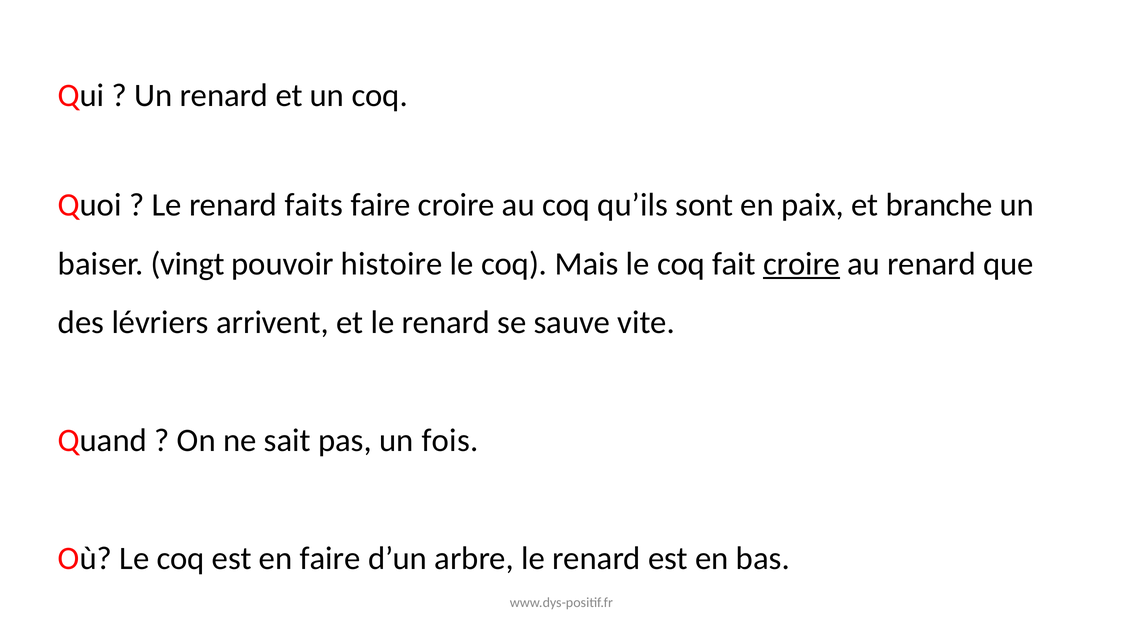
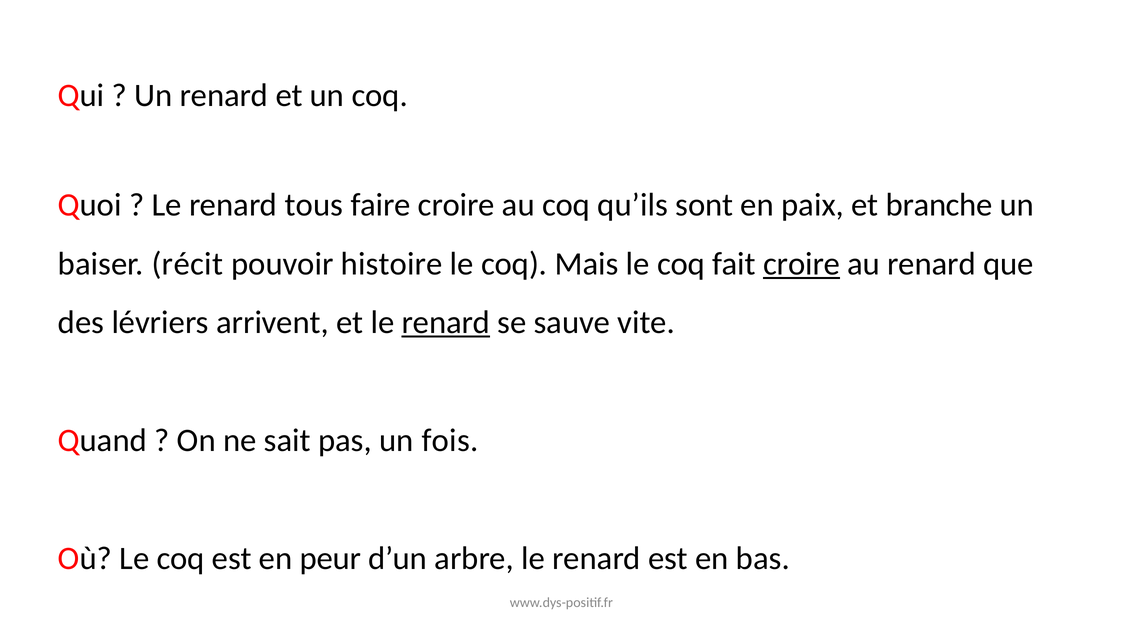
faits: faits -> tous
vingt: vingt -> récit
renard at (446, 323) underline: none -> present
en faire: faire -> peur
